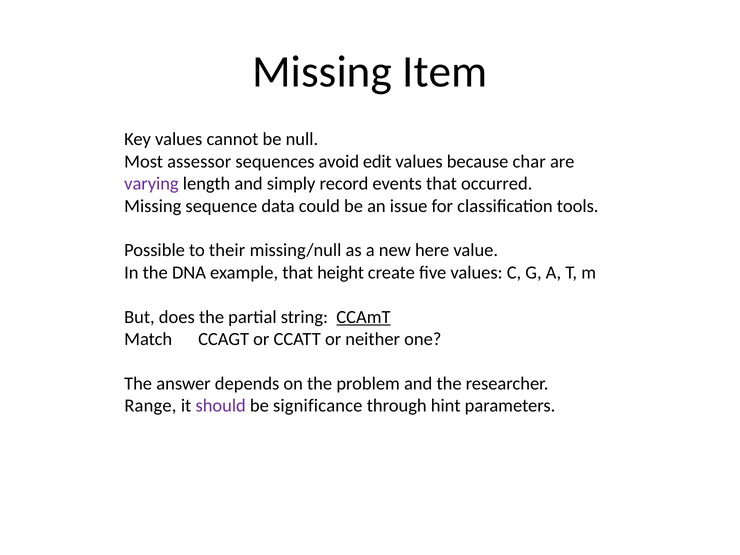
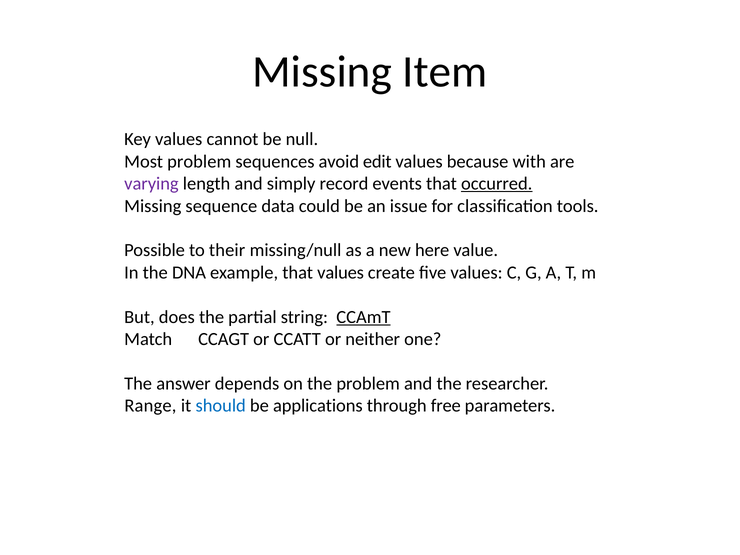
Most assessor: assessor -> problem
char: char -> with
occurred underline: none -> present
that height: height -> values
should colour: purple -> blue
significance: significance -> applications
hint: hint -> free
